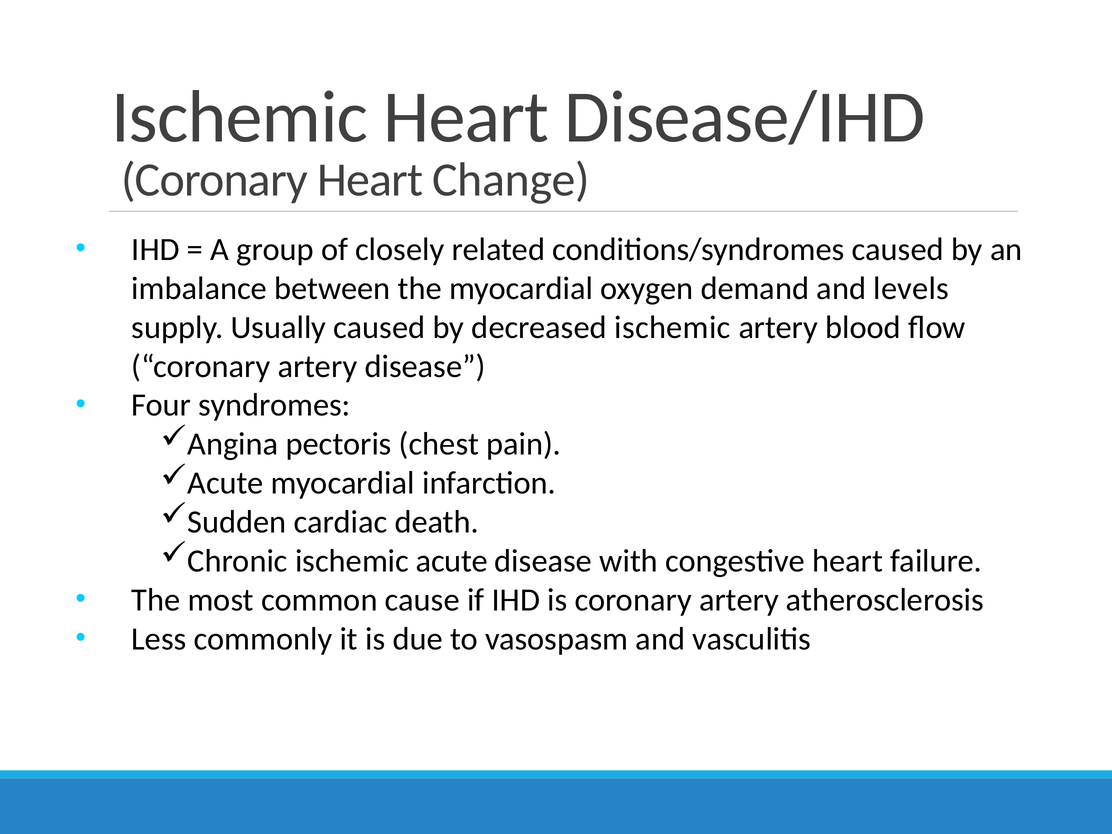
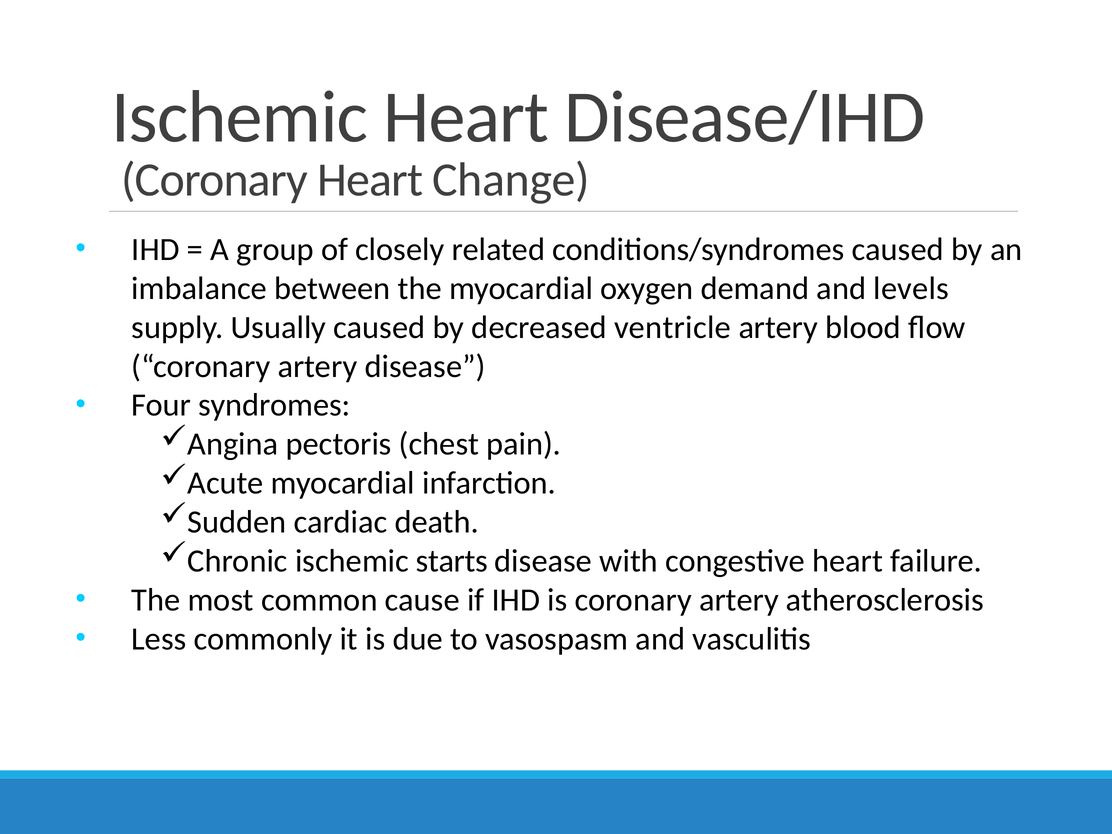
decreased ischemic: ischemic -> ventricle
ischemic acute: acute -> starts
